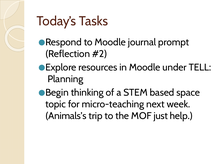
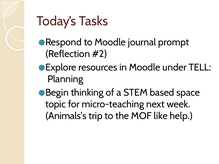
just: just -> like
